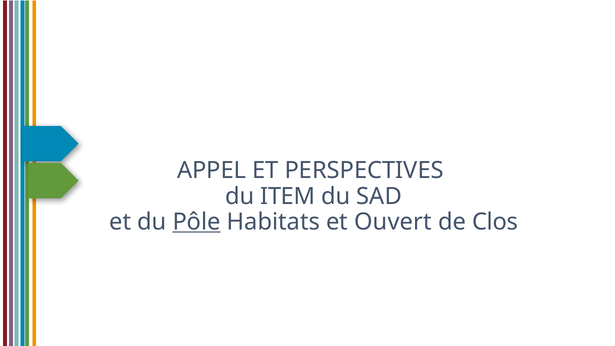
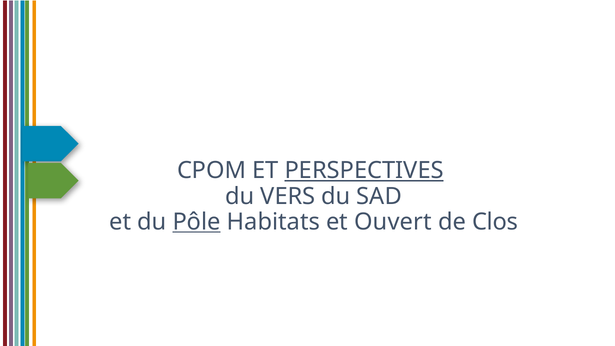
APPEL: APPEL -> CPOM
PERSPECTIVES underline: none -> present
ITEM: ITEM -> VERS
